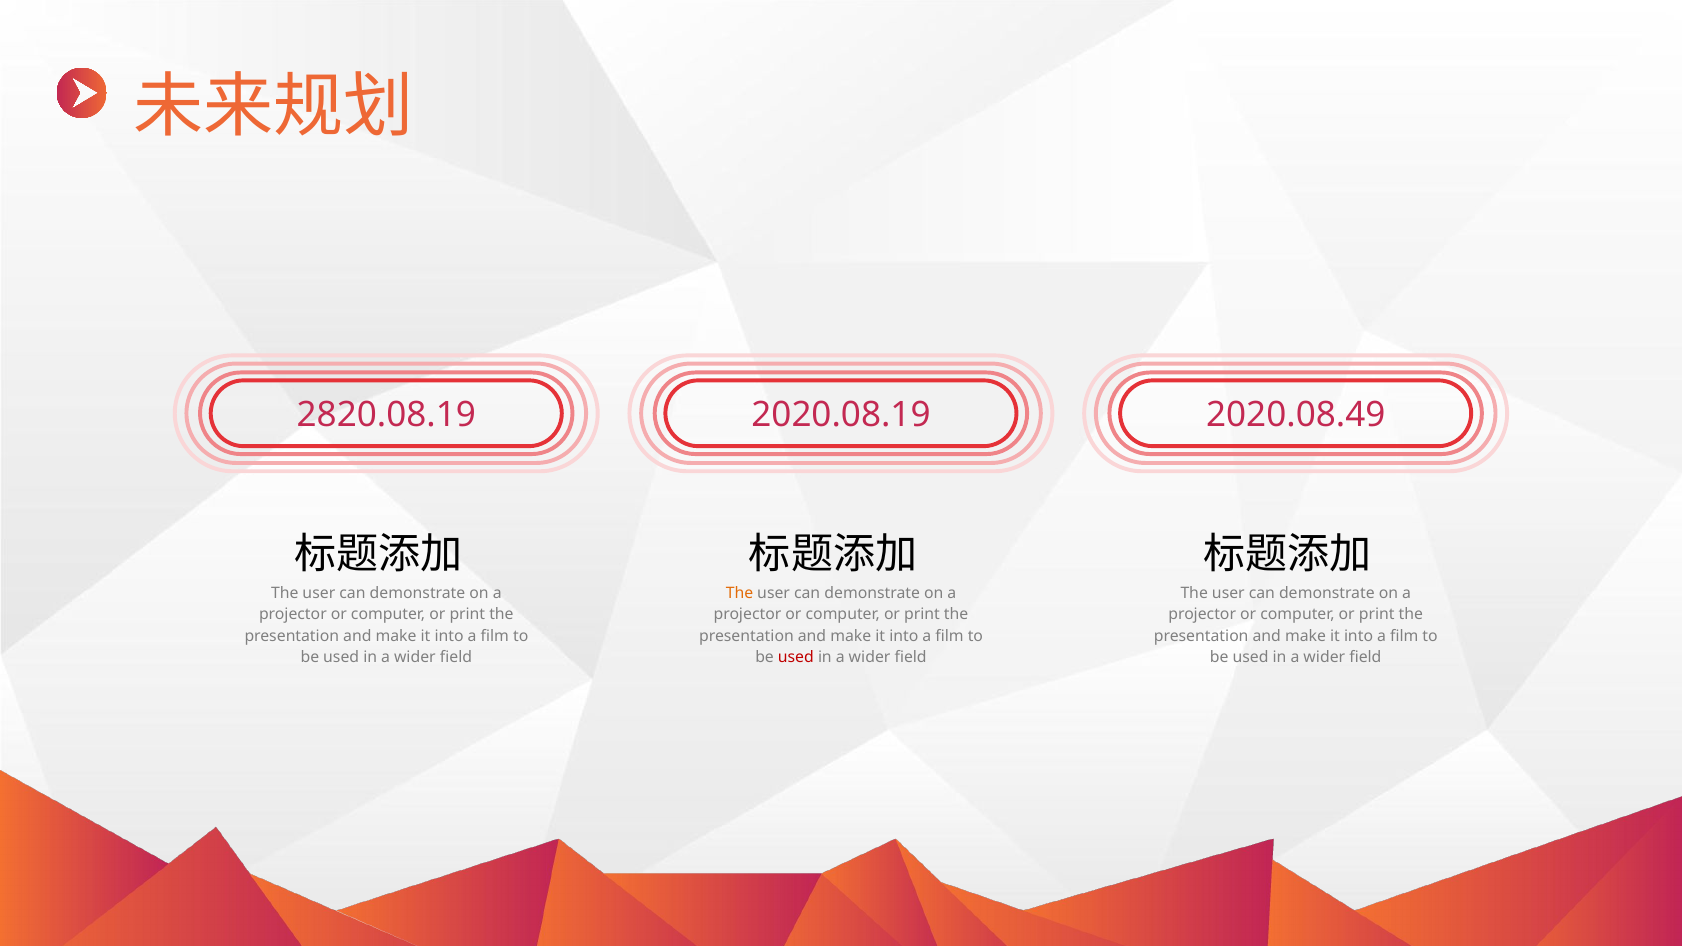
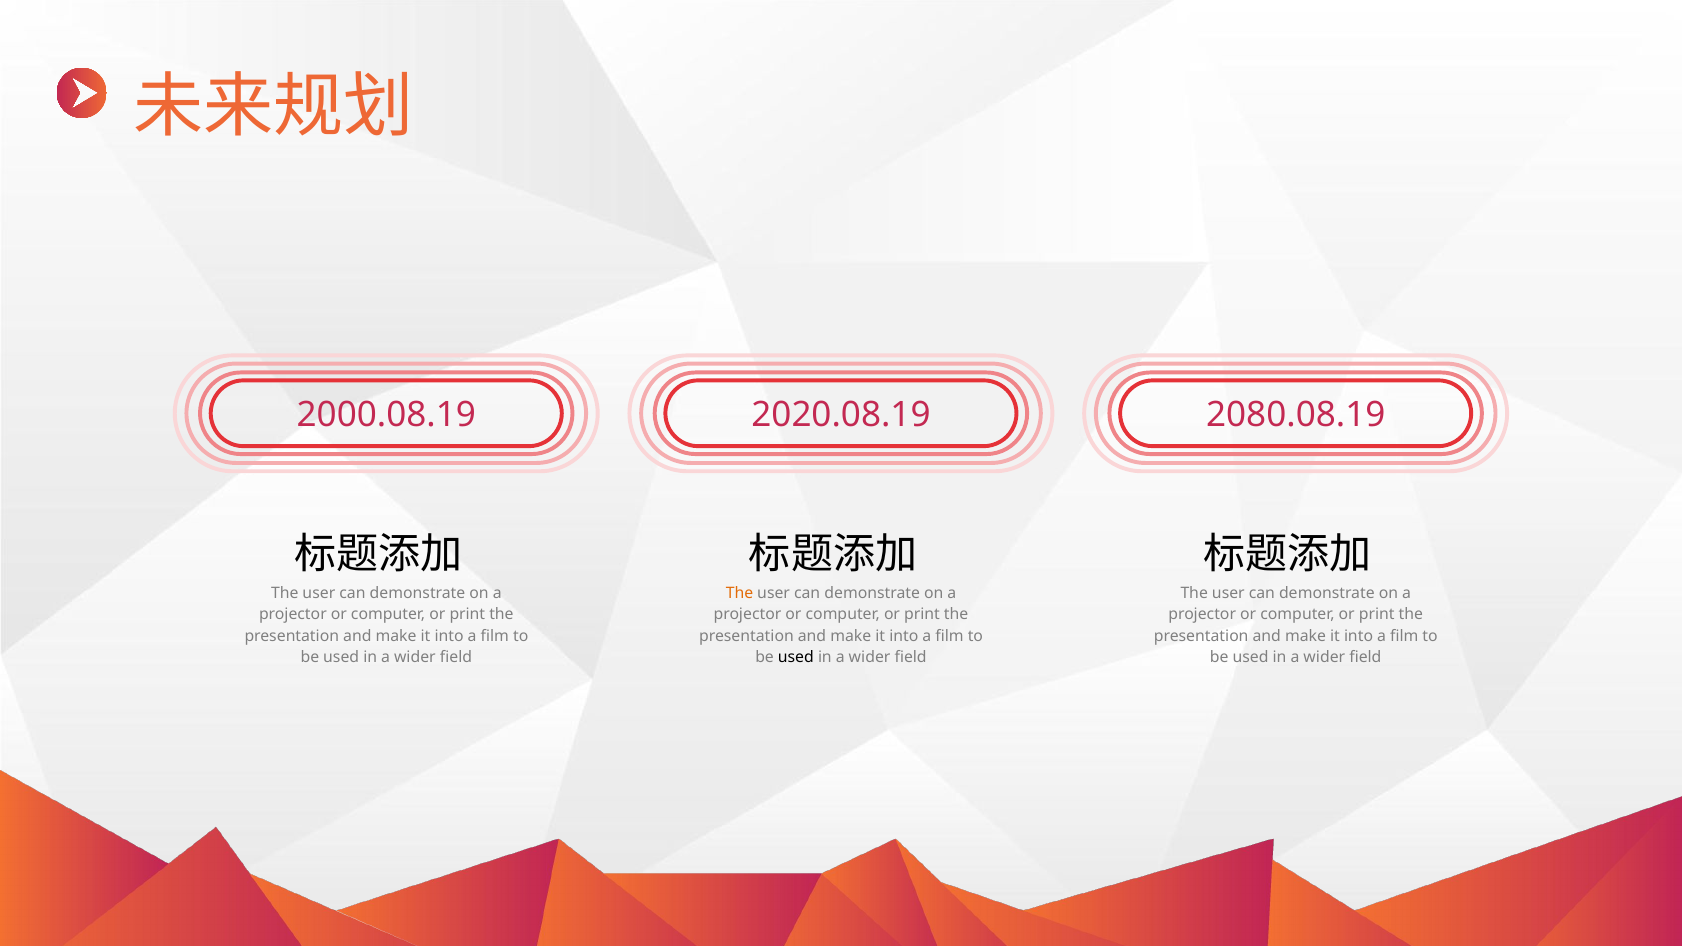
2820.08.19: 2820.08.19 -> 2000.08.19
2020.08.49: 2020.08.49 -> 2080.08.19
used at (796, 658) colour: red -> black
